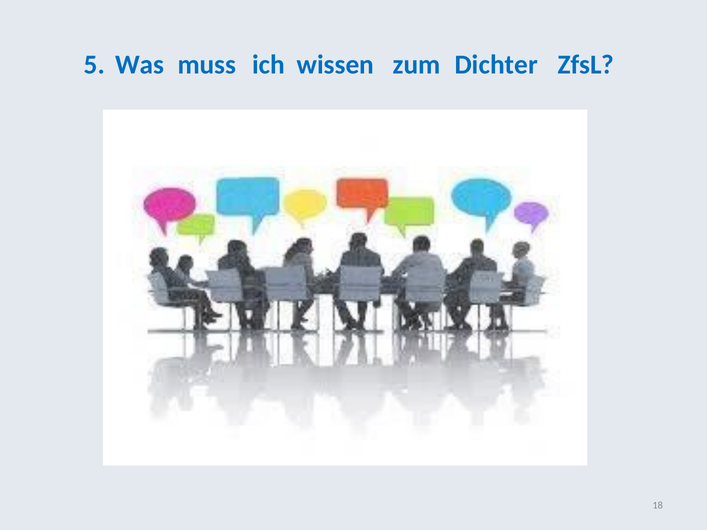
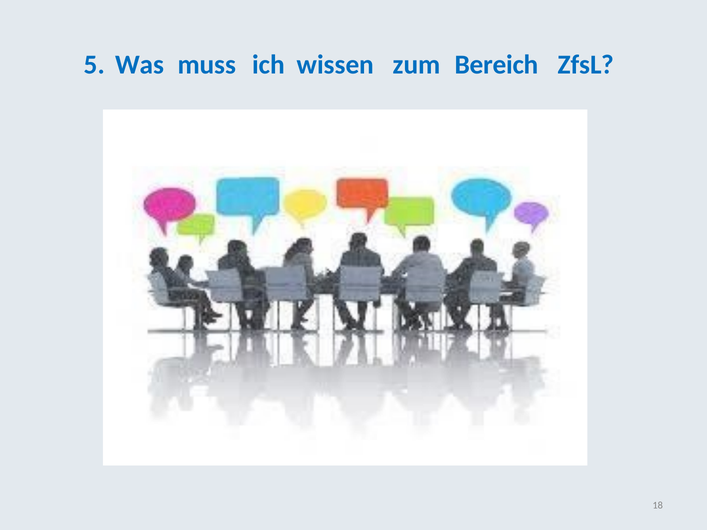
Dichter: Dichter -> Bereich
